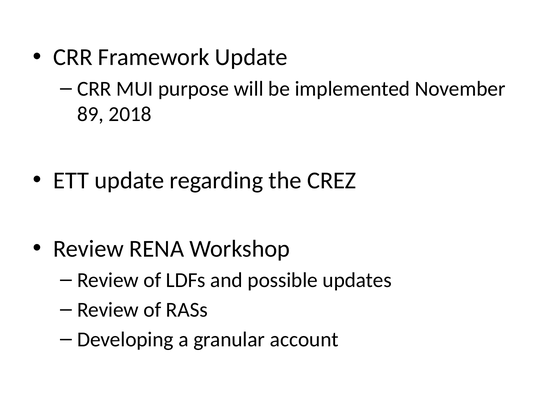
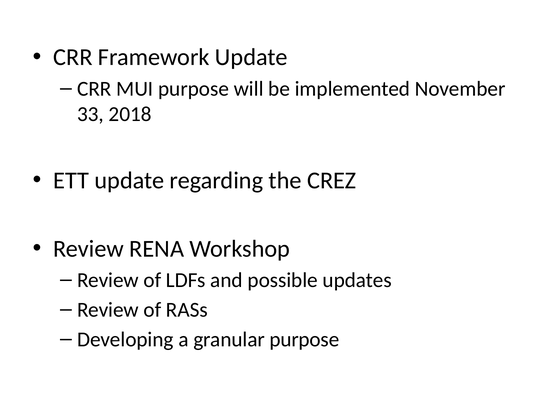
89: 89 -> 33
granular account: account -> purpose
